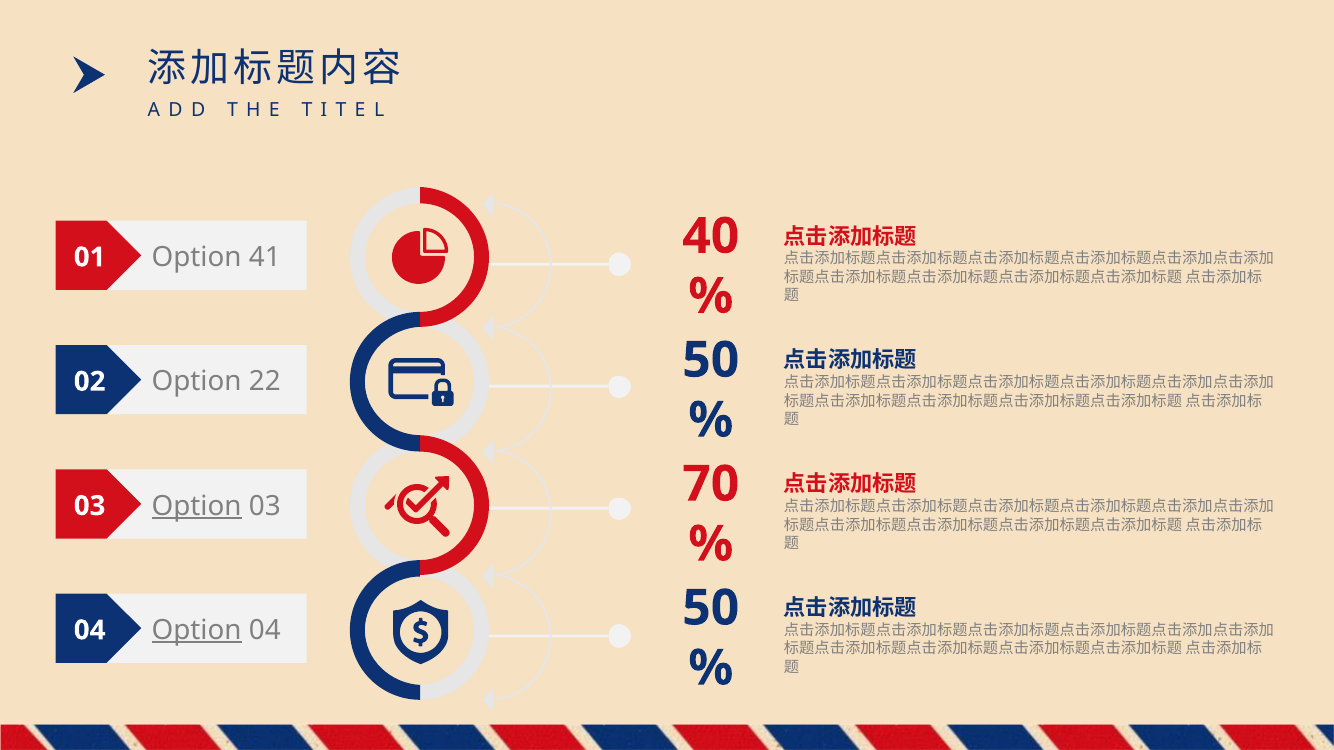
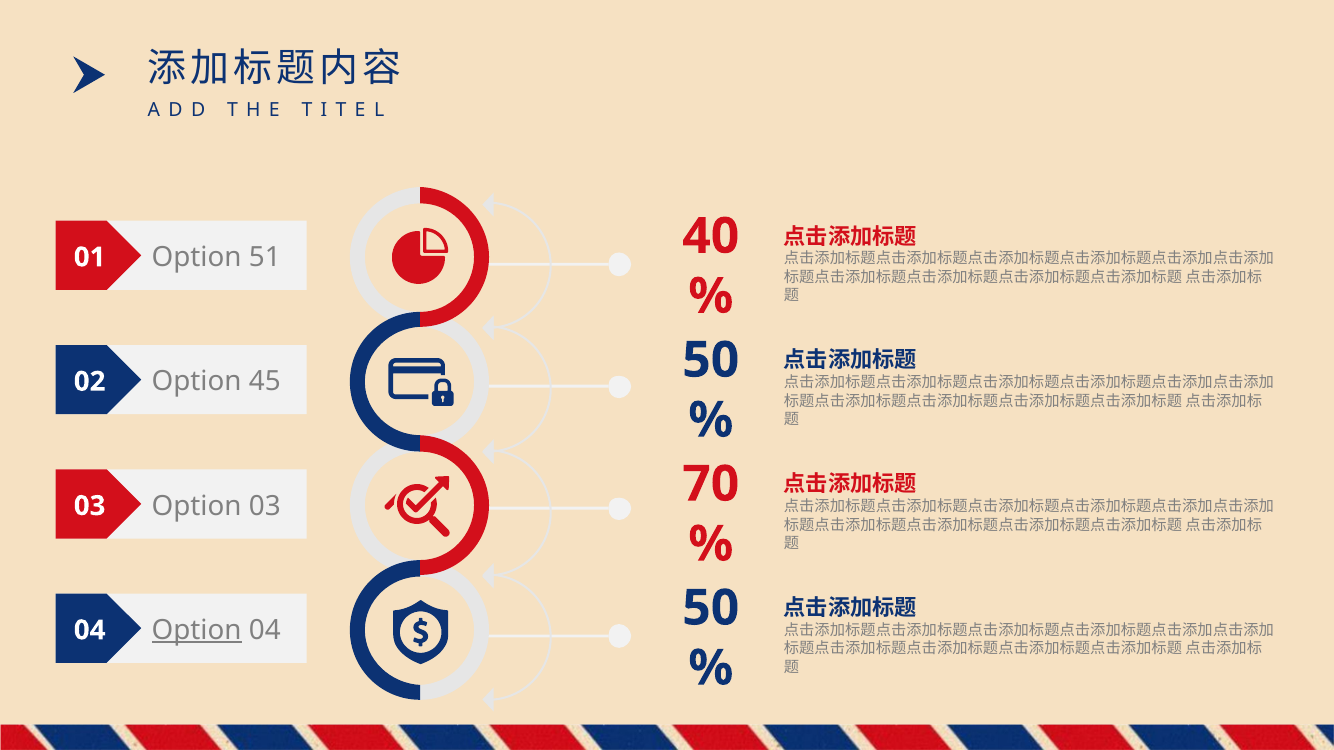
41: 41 -> 51
22: 22 -> 45
Option at (197, 506) underline: present -> none
